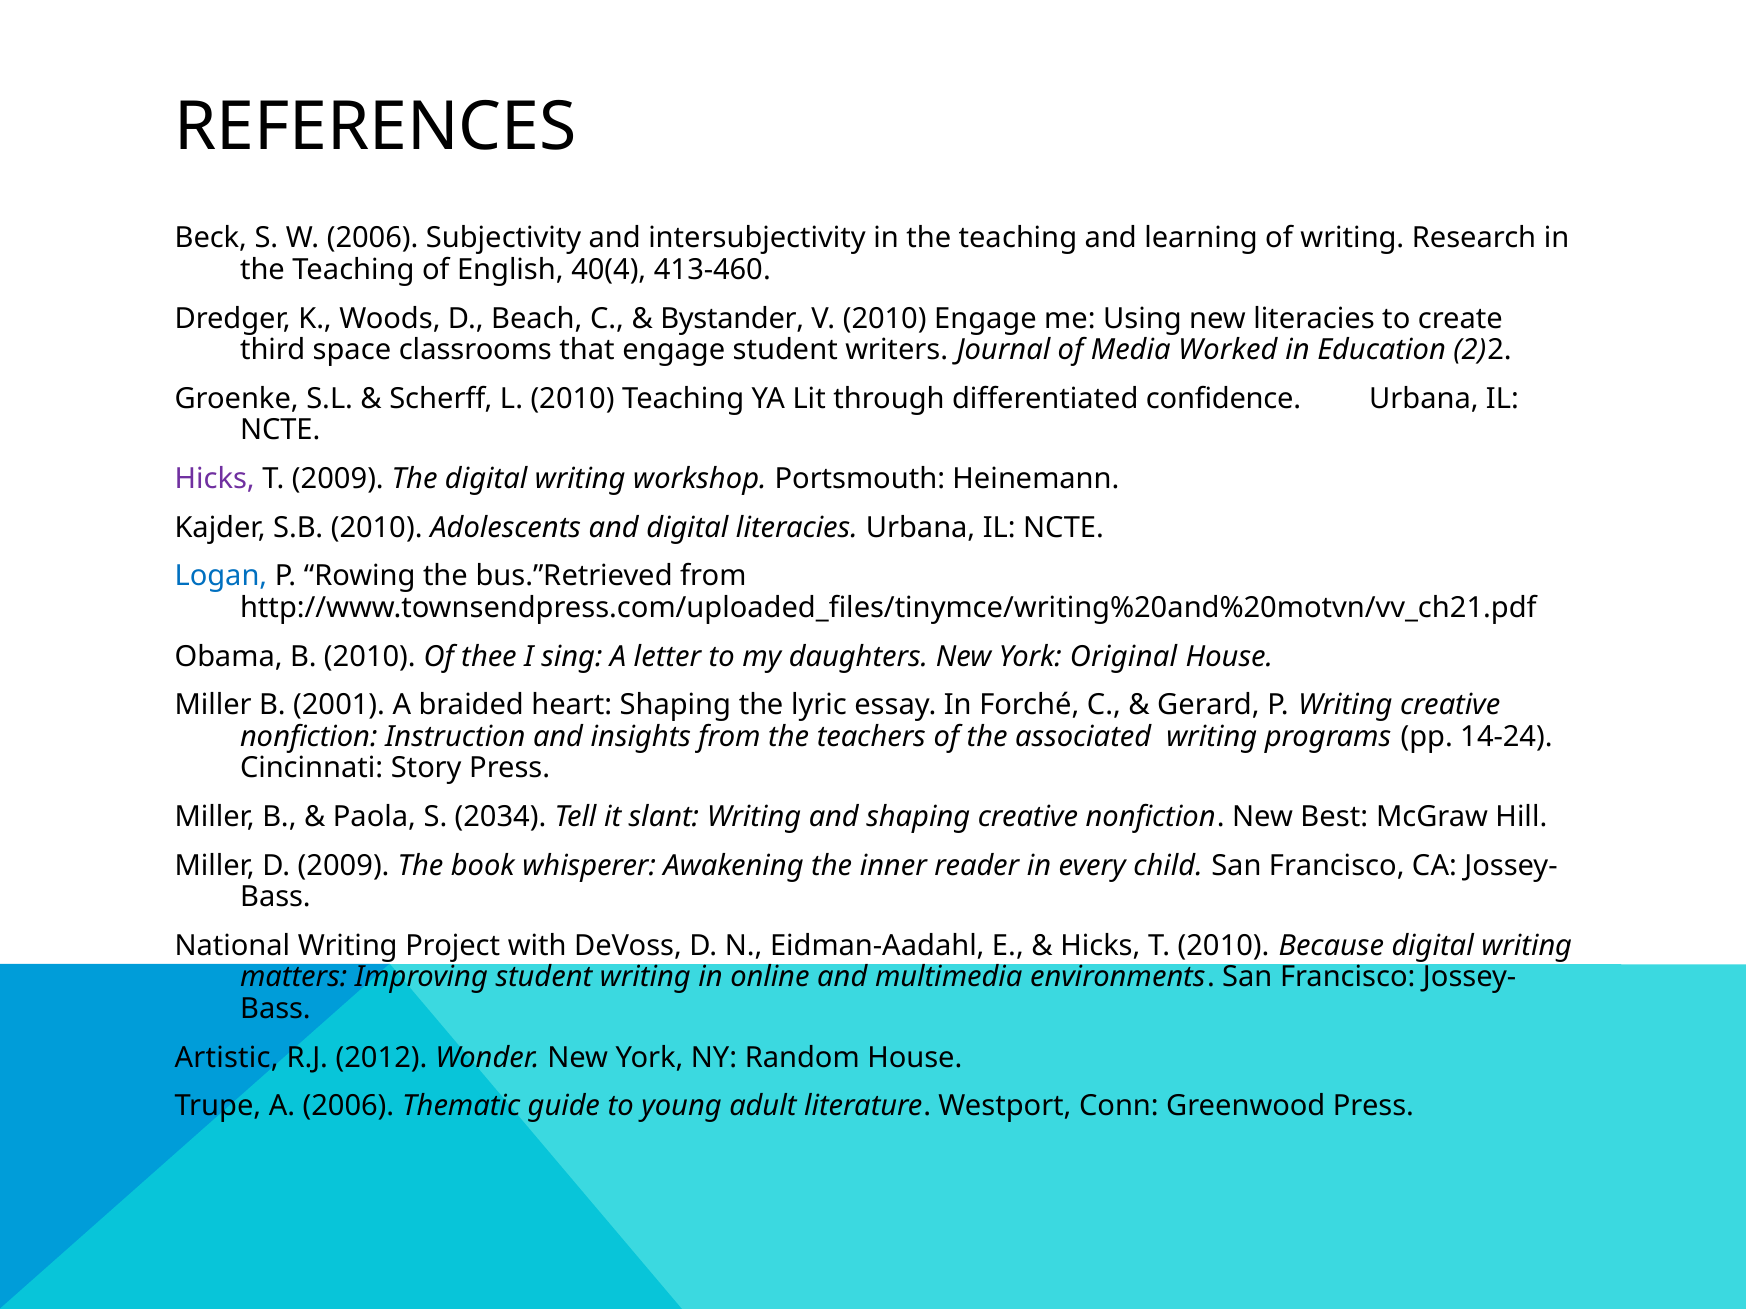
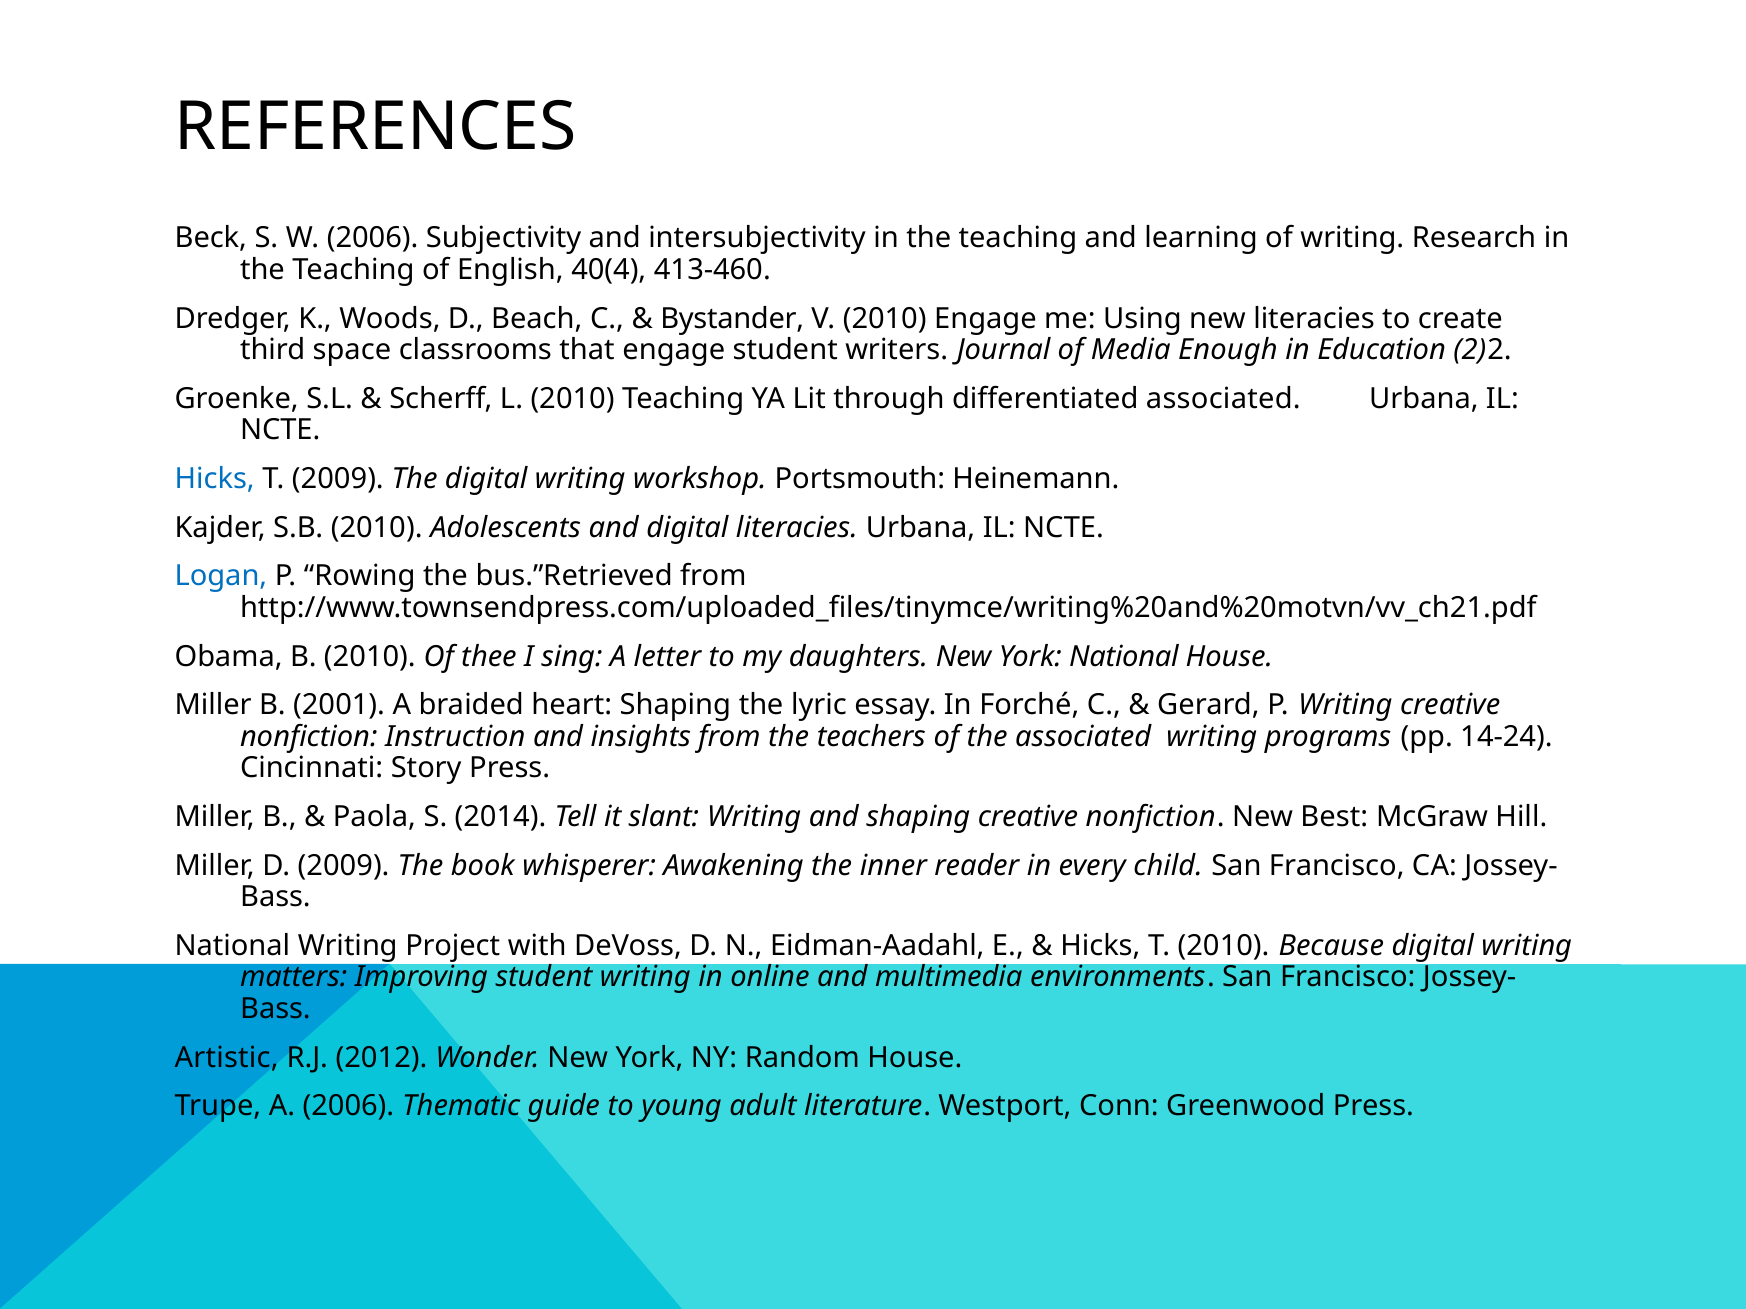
Worked: Worked -> Enough
differentiated confidence: confidence -> associated
Hicks at (215, 479) colour: purple -> blue
York Original: Original -> National
2034: 2034 -> 2014
